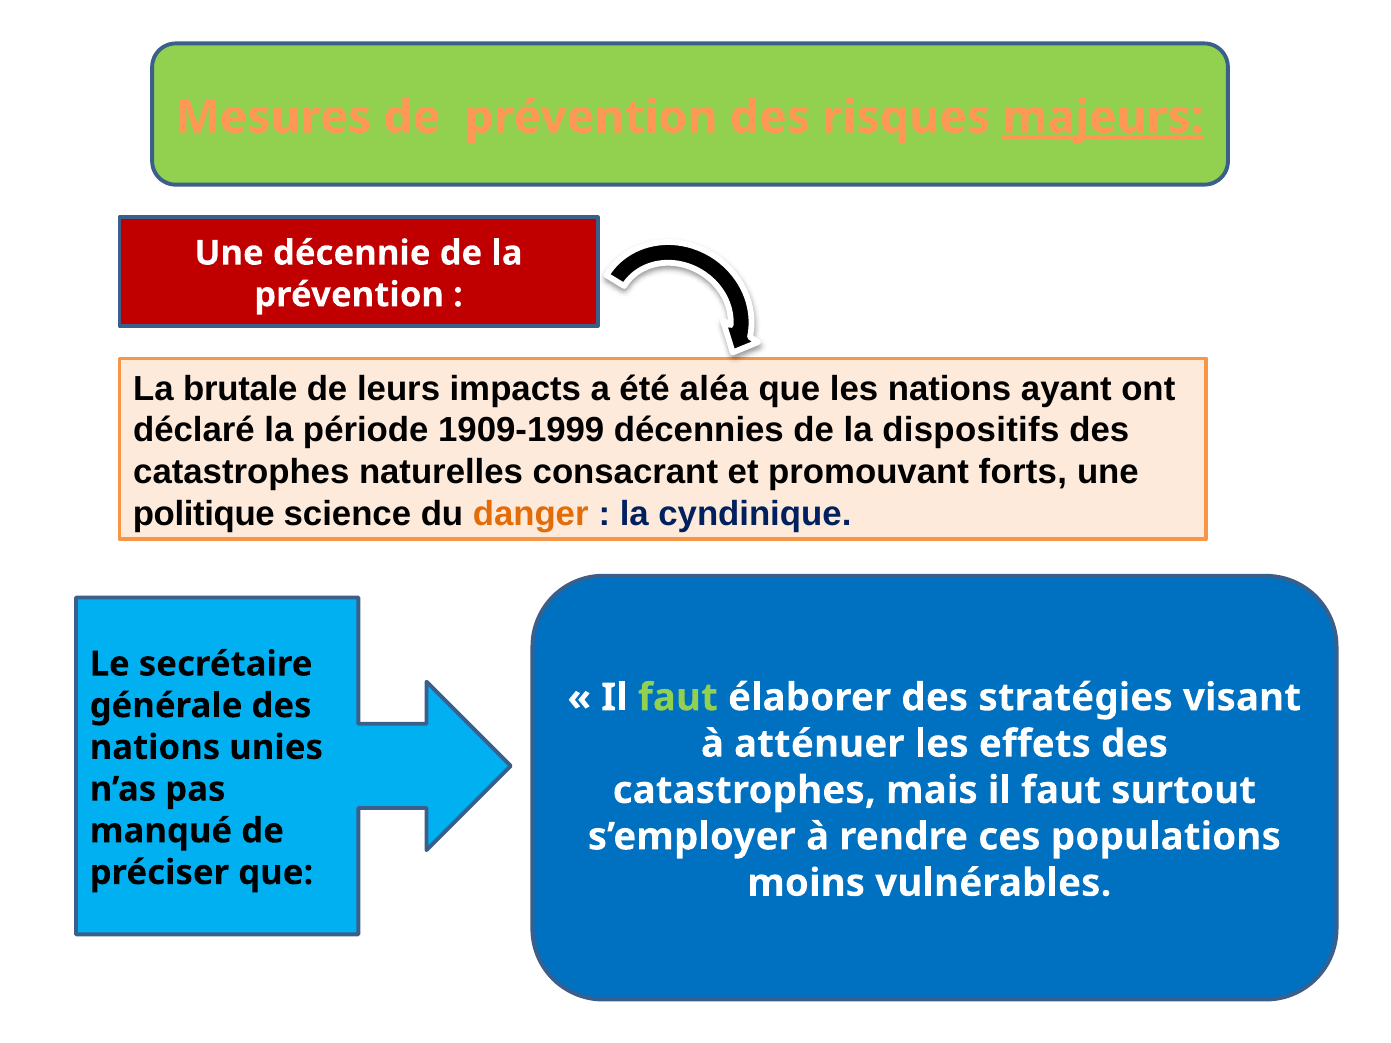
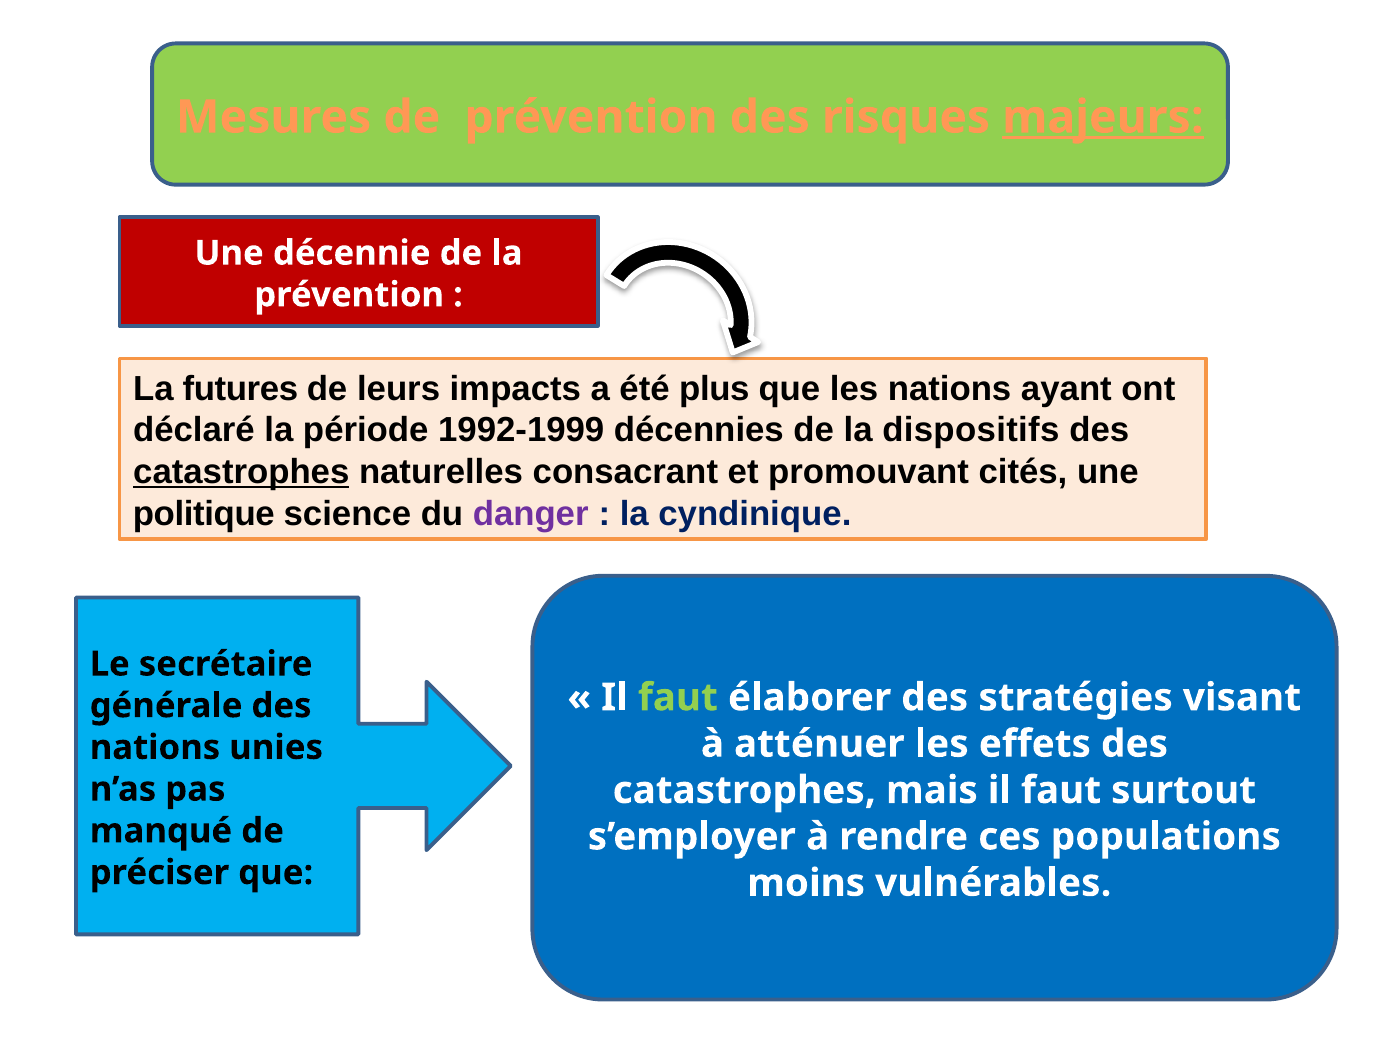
brutale: brutale -> futures
aléa: aléa -> plus
1909-1999: 1909-1999 -> 1992-1999
catastrophes at (241, 472) underline: none -> present
forts: forts -> cités
danger colour: orange -> purple
